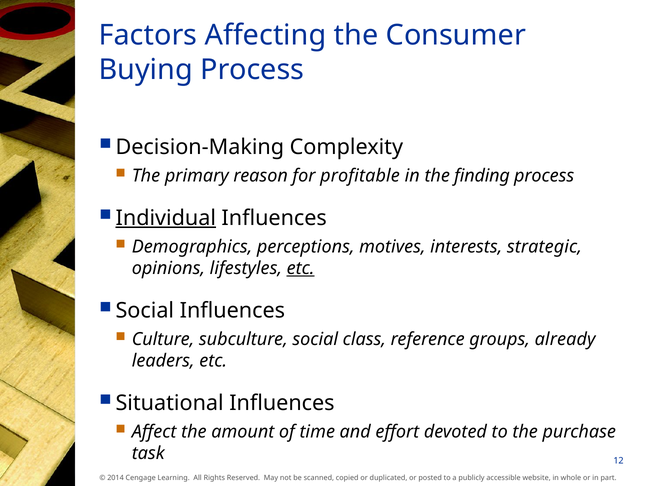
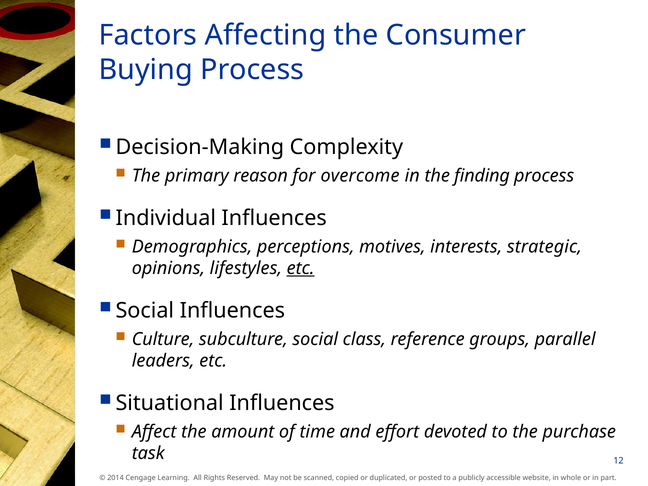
profitable: profitable -> overcome
Individual underline: present -> none
already: already -> parallel
